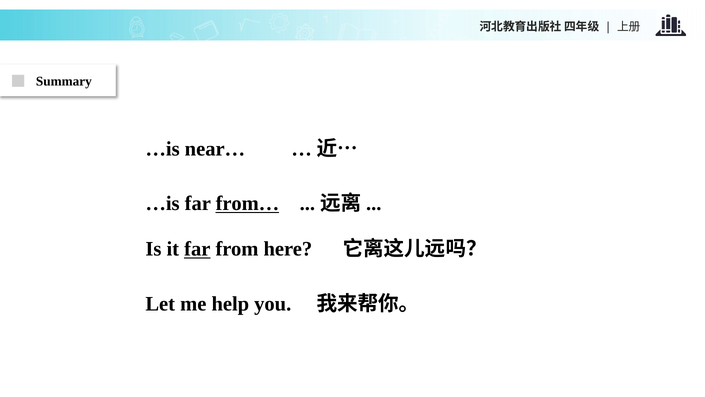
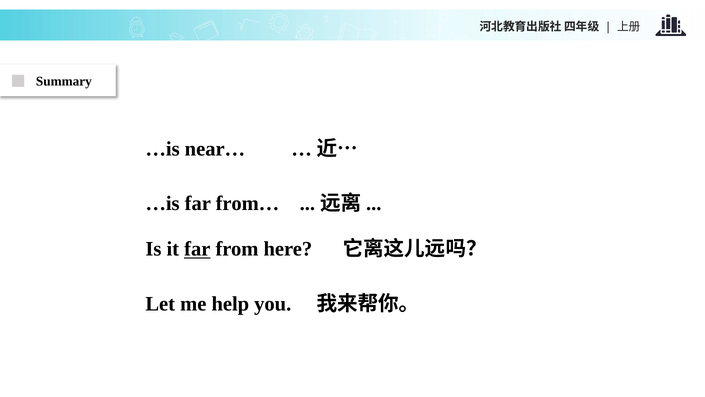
from… underline: present -> none
